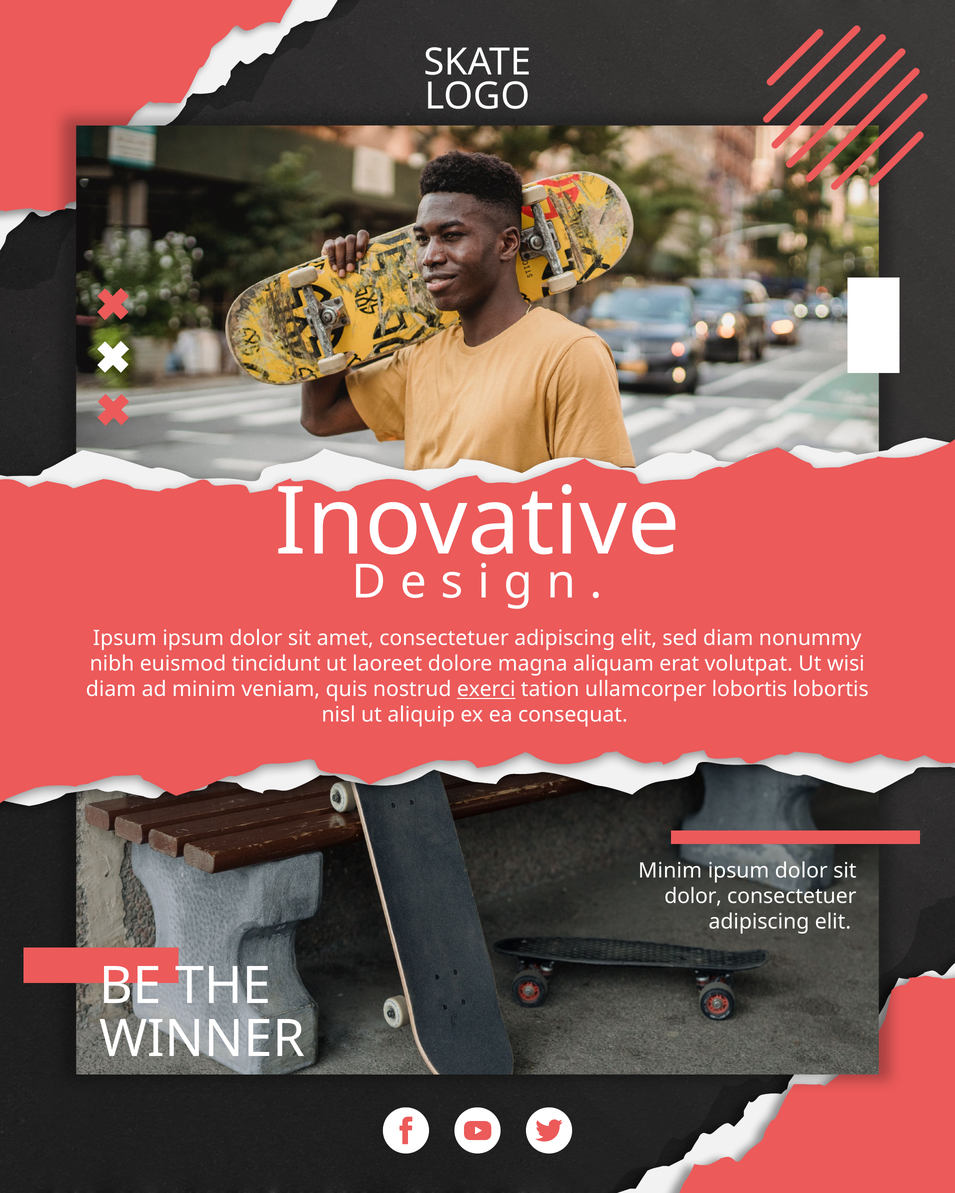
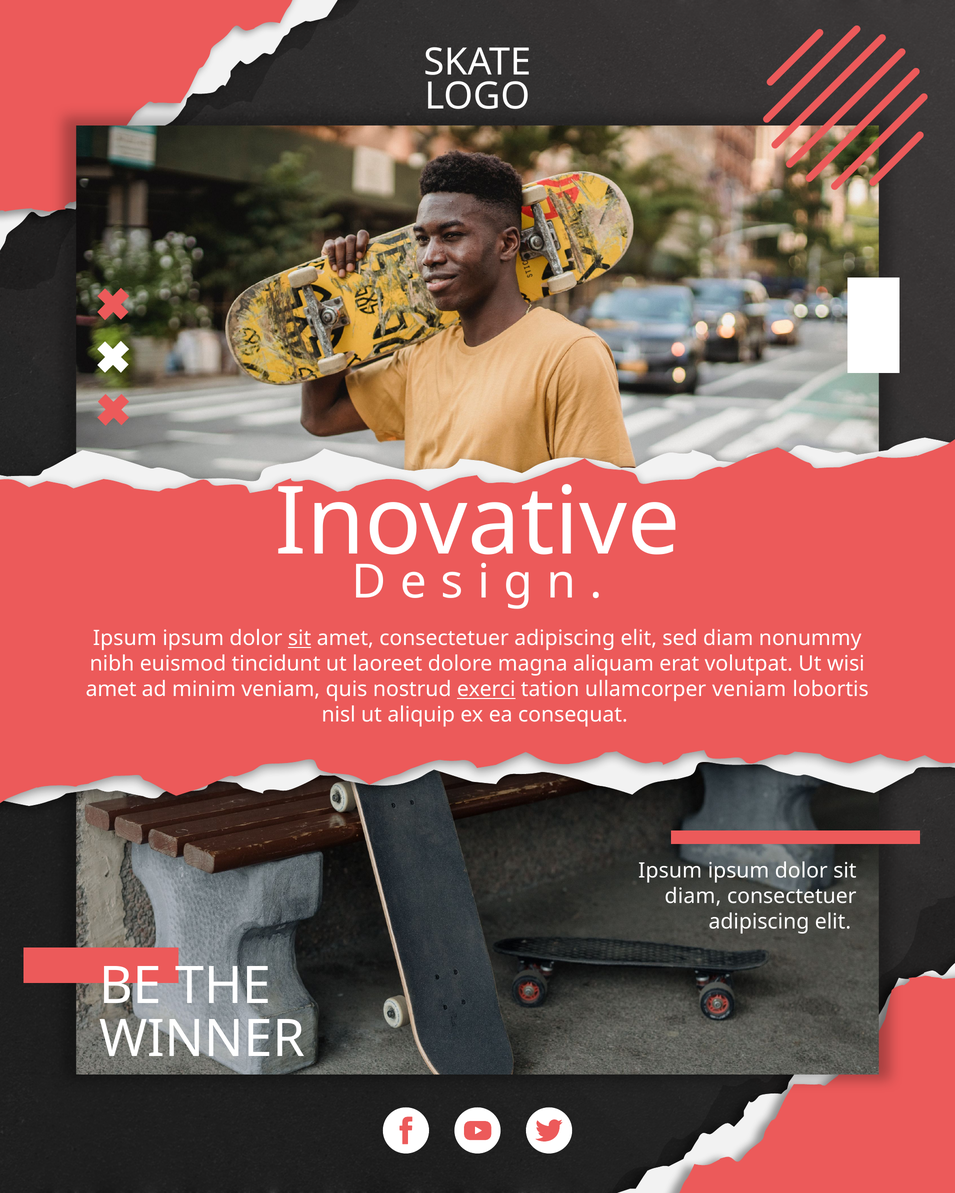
sit at (300, 639) underline: none -> present
diam at (111, 690): diam -> amet
ullamcorper lobortis: lobortis -> veniam
Minim at (670, 871): Minim -> Ipsum
dolor at (693, 897): dolor -> diam
